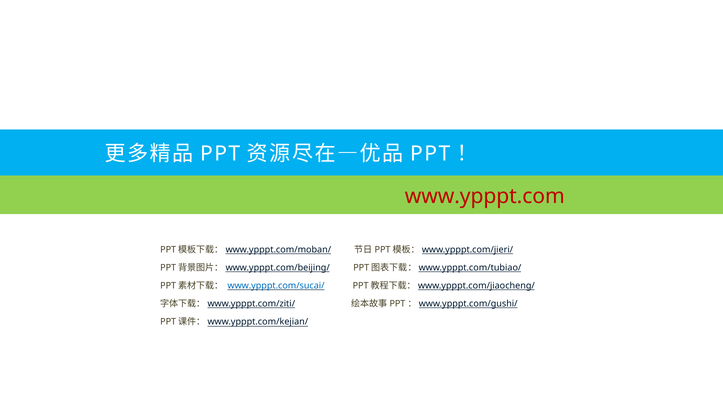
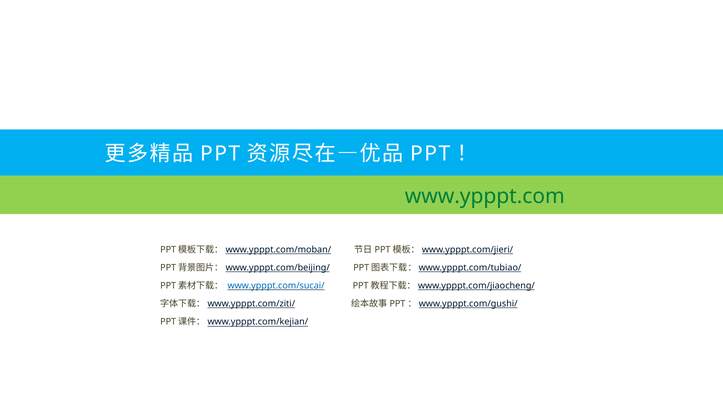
www.ypppt.com colour: red -> green
